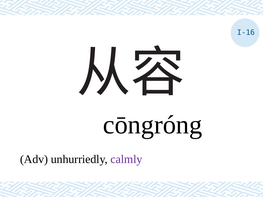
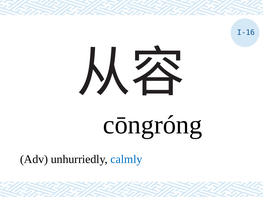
calmly colour: purple -> blue
